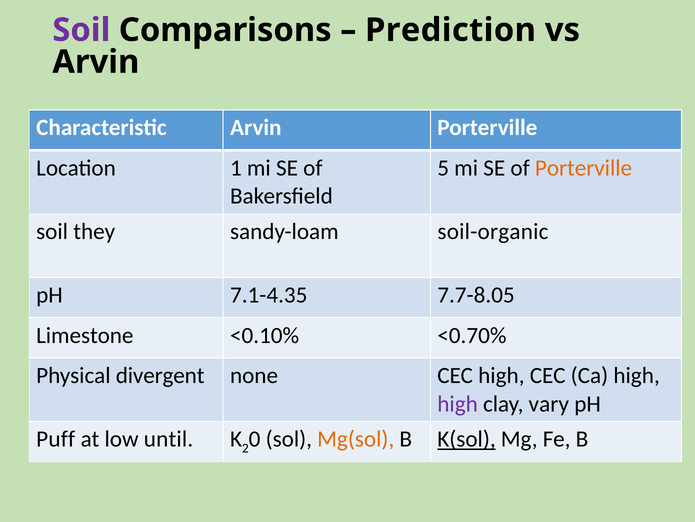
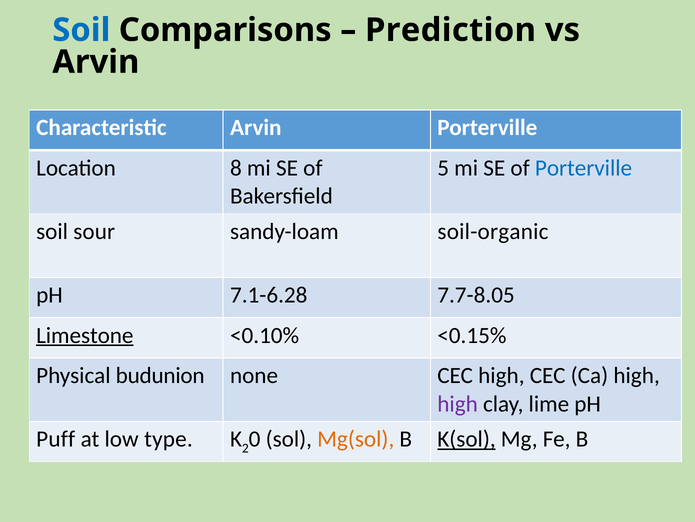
Soil at (81, 30) colour: purple -> blue
1: 1 -> 8
Porterville at (584, 168) colour: orange -> blue
they: they -> sour
7.1-4.35: 7.1-4.35 -> 7.1-6.28
Limestone underline: none -> present
<0.70%: <0.70% -> <0.15%
divergent: divergent -> budunion
vary: vary -> lime
until: until -> type
